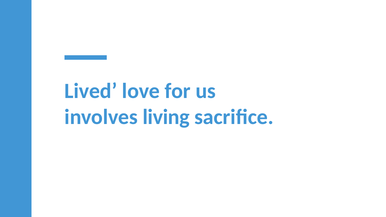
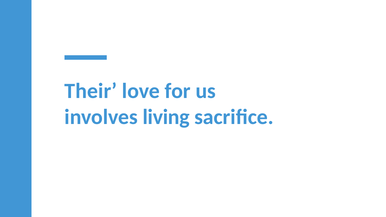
Lived: Lived -> Their
